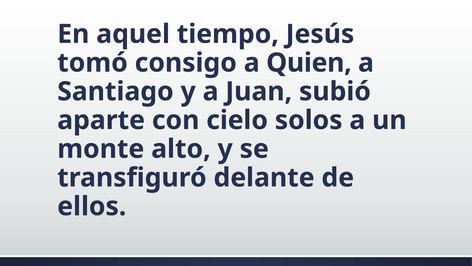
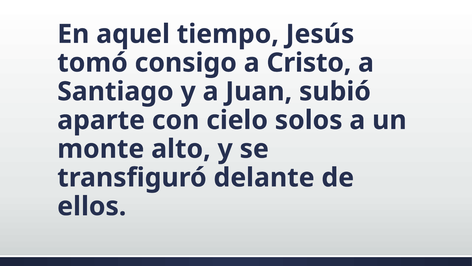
Quien: Quien -> Cristo
